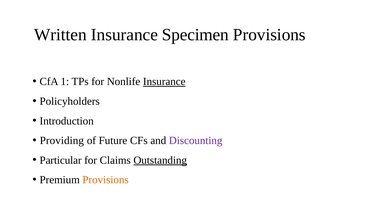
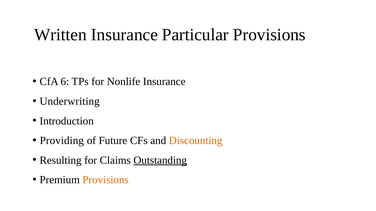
Specimen: Specimen -> Particular
1: 1 -> 6
Insurance at (164, 82) underline: present -> none
Policyholders: Policyholders -> Underwriting
Discounting colour: purple -> orange
Particular: Particular -> Resulting
